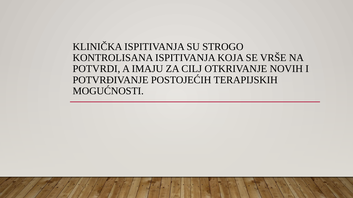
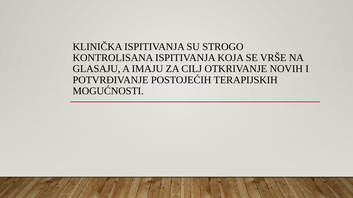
POTVRDI: POTVRDI -> GLASAJU
